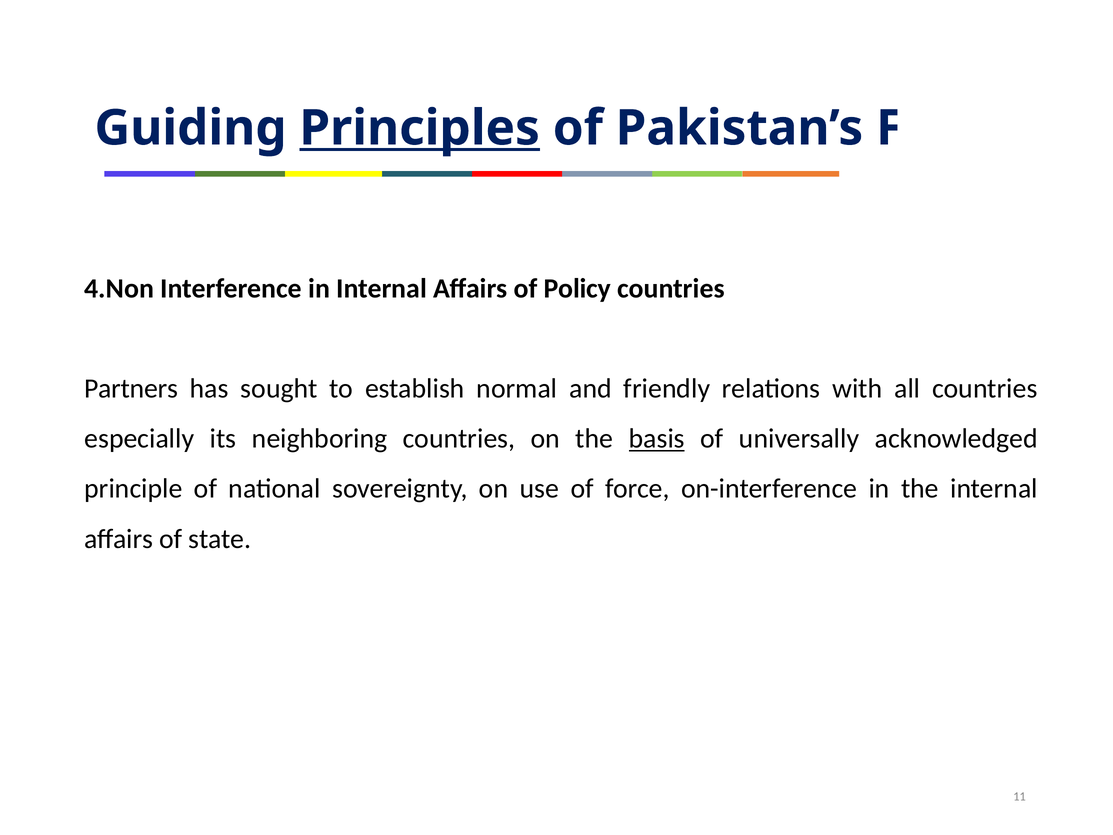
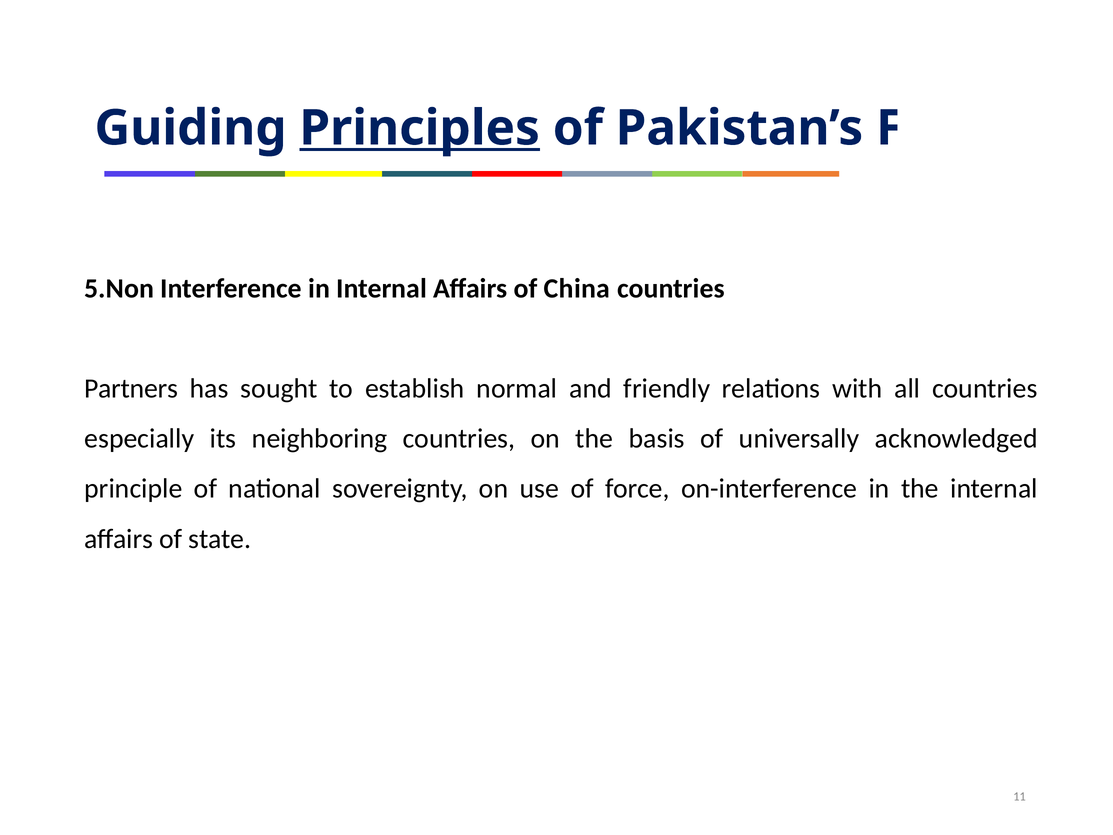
4.Non: 4.Non -> 5.Non
Policy: Policy -> China
basis underline: present -> none
